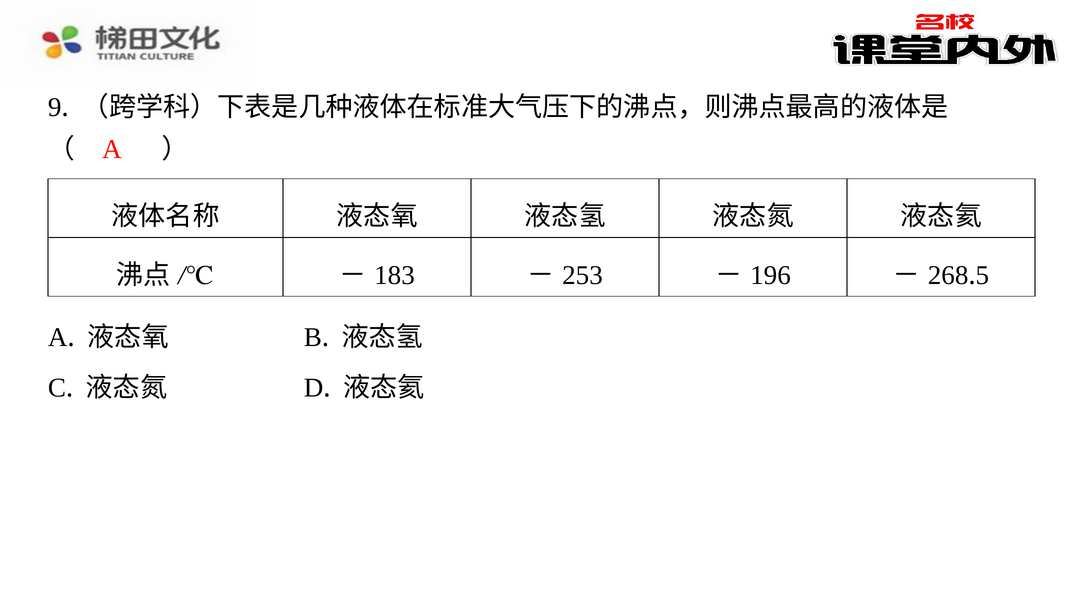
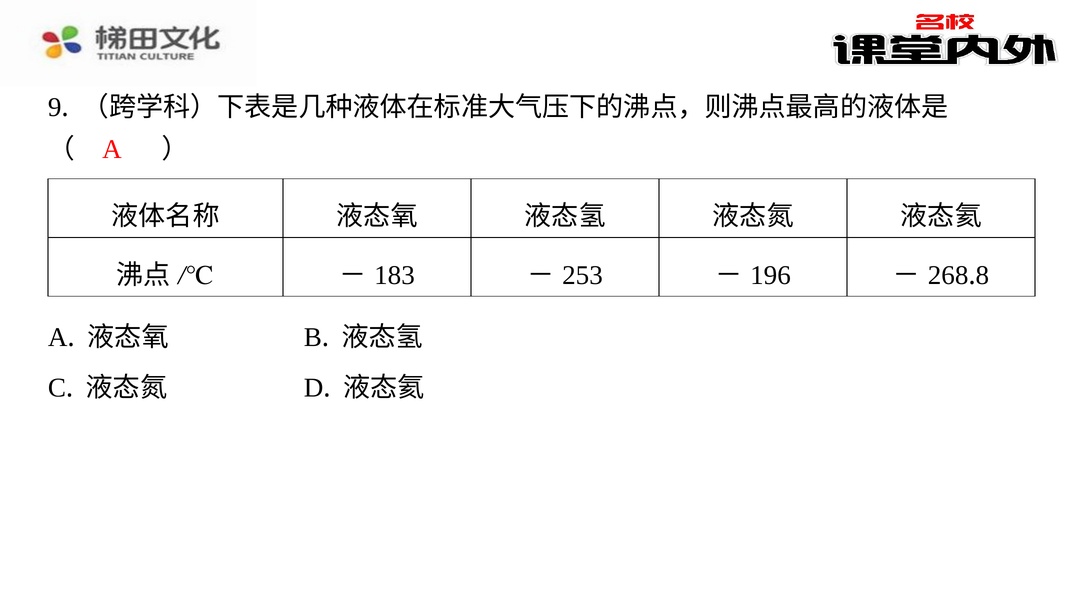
5: 5 -> 8
